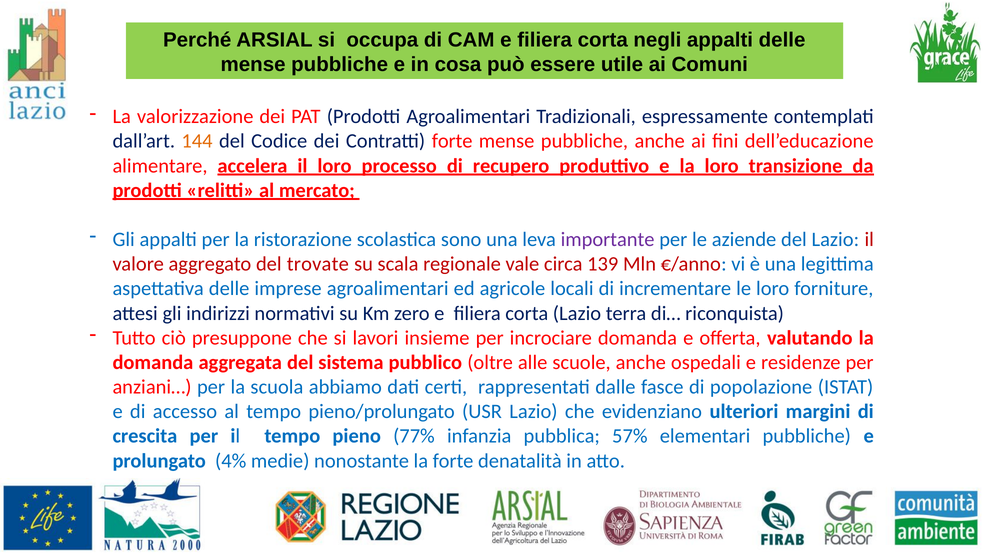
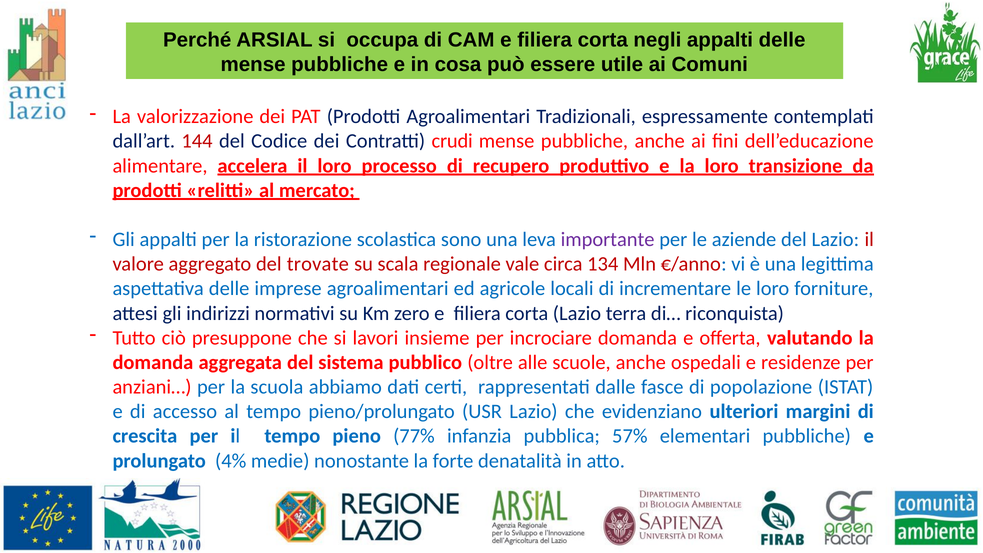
144 colour: orange -> red
Contratti forte: forte -> crudi
139: 139 -> 134
